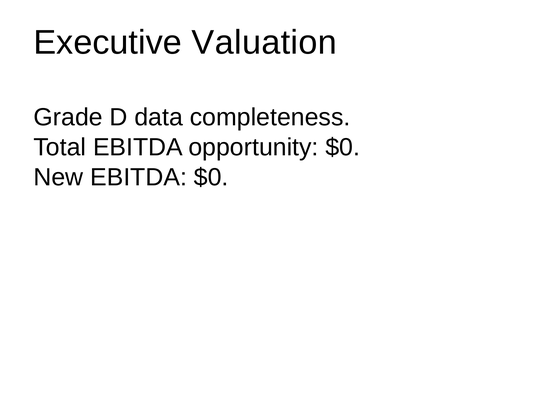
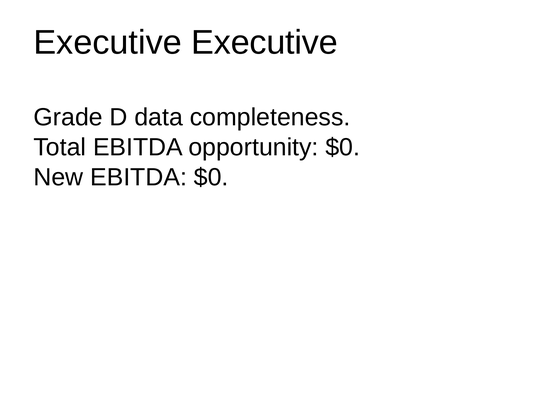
Executive Valuation: Valuation -> Executive
